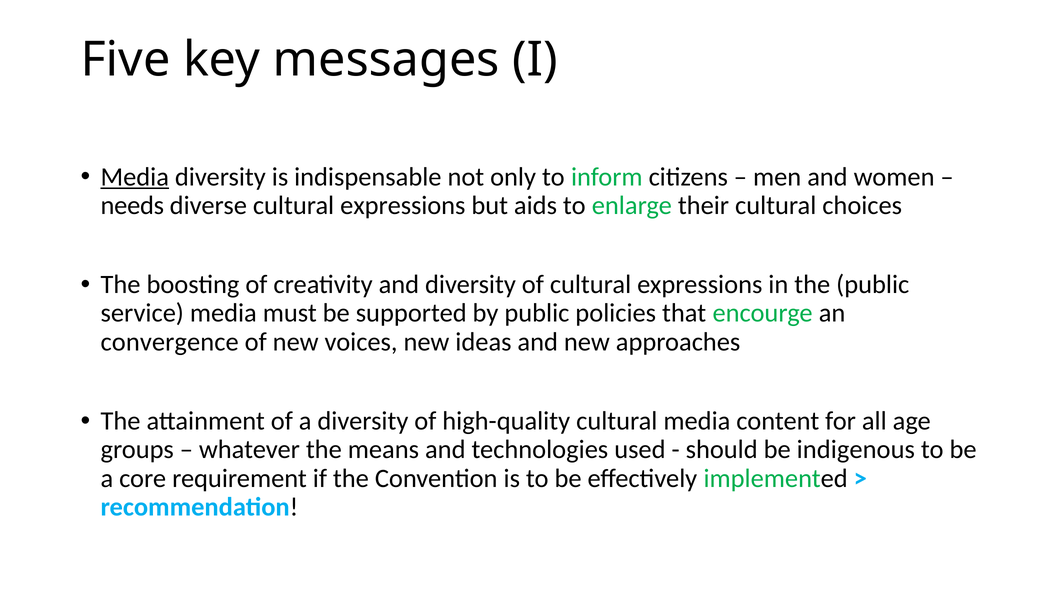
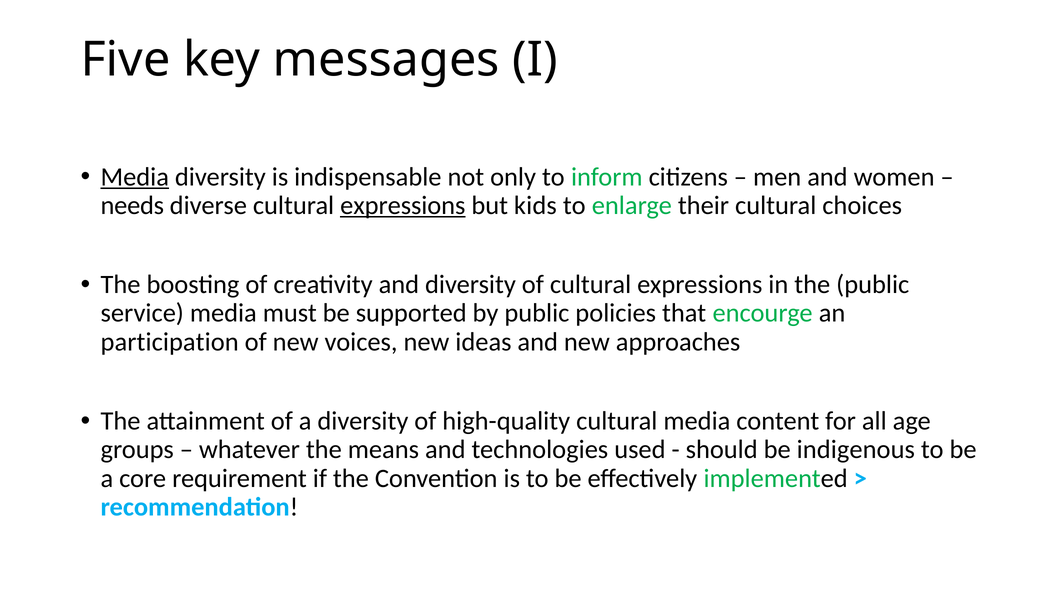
expressions at (403, 205) underline: none -> present
aids: aids -> kids
convergence: convergence -> participation
